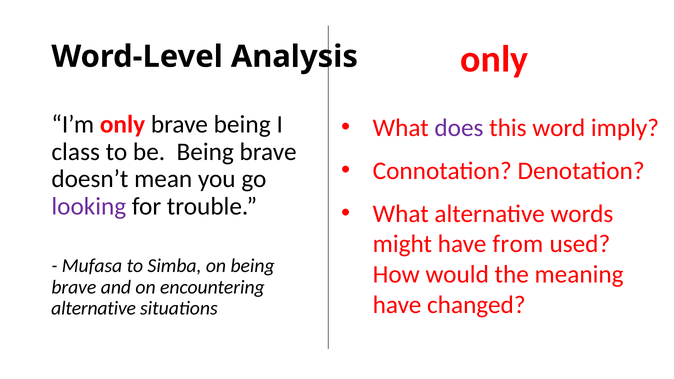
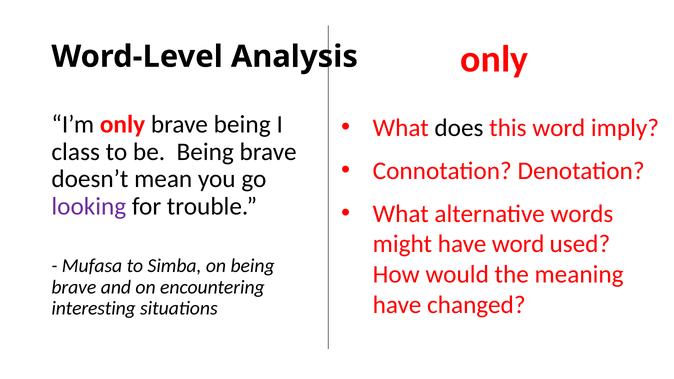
does colour: purple -> black
have from: from -> word
alternative at (94, 309): alternative -> interesting
